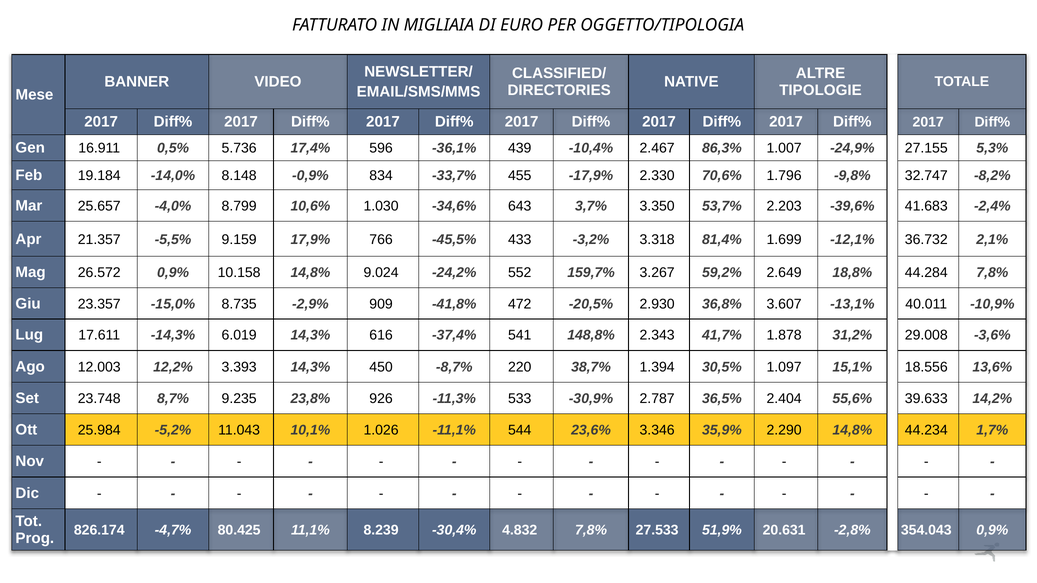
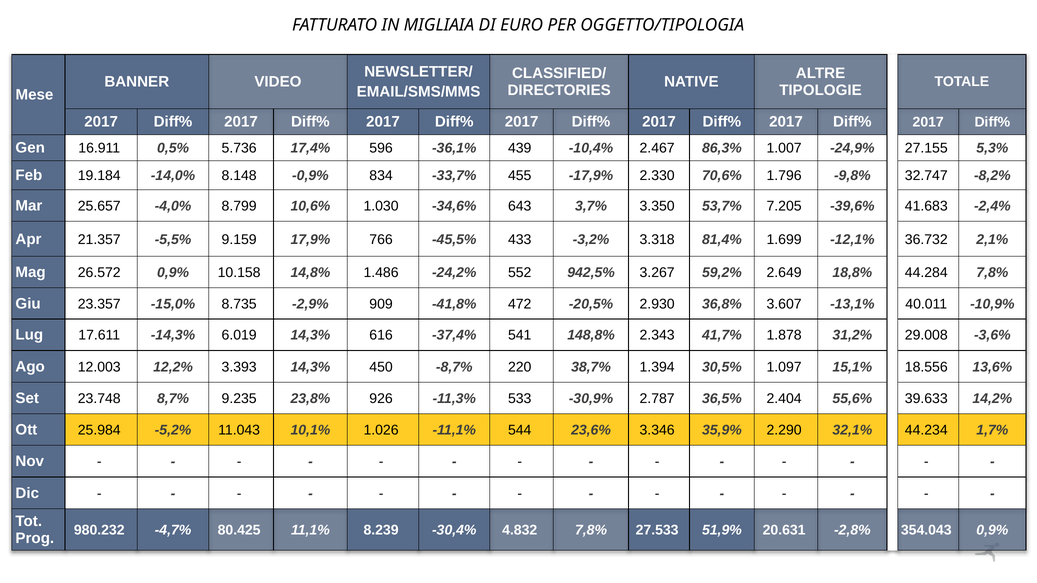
2.203: 2.203 -> 7.205
9.024: 9.024 -> 1.486
159,7%: 159,7% -> 942,5%
2.290 14,8%: 14,8% -> 32,1%
826.174: 826.174 -> 980.232
